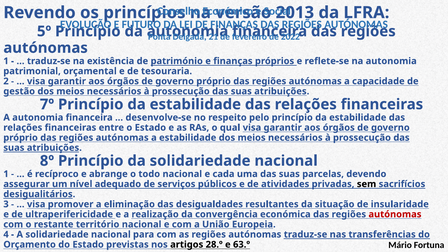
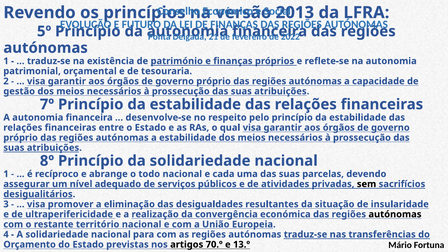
autónomas at (395, 214) colour: red -> black
28.º: 28.º -> 70.º
63.º: 63.º -> 13.º
